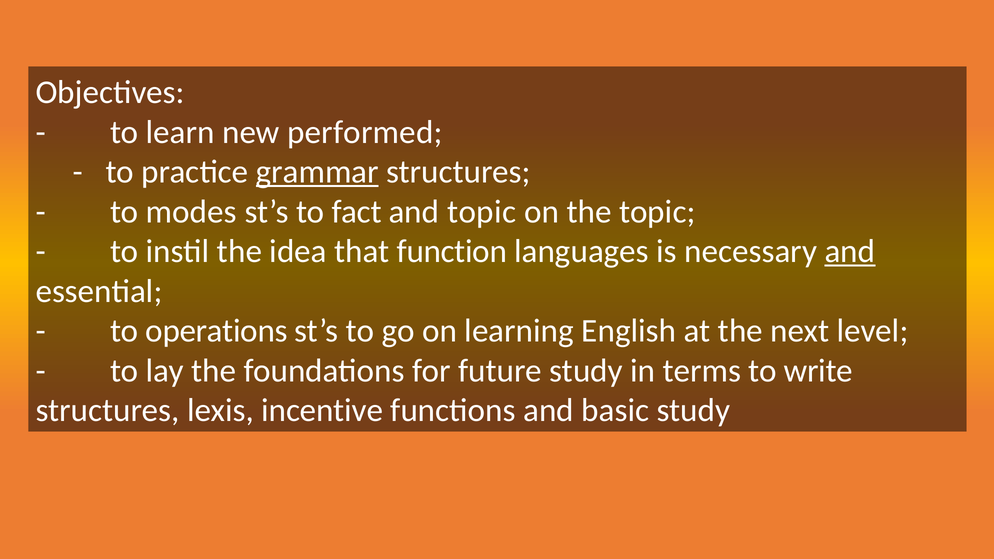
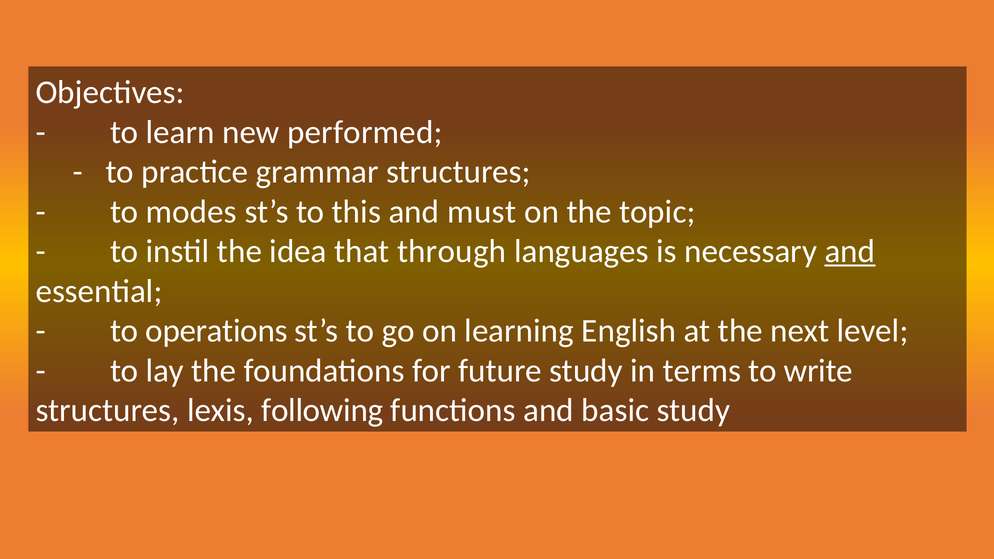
grammar underline: present -> none
fact: fact -> this
and topic: topic -> must
function: function -> through
incentive: incentive -> following
